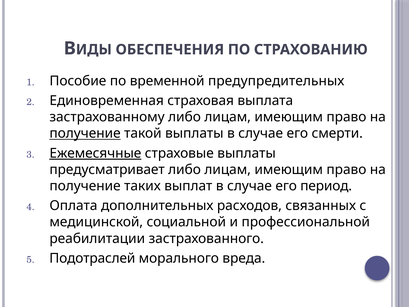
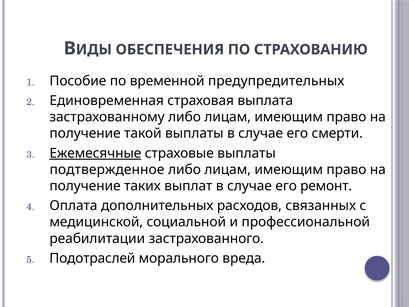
получение at (85, 133) underline: present -> none
предусматривает: предусматривает -> подтвержденное
период: период -> ремонт
